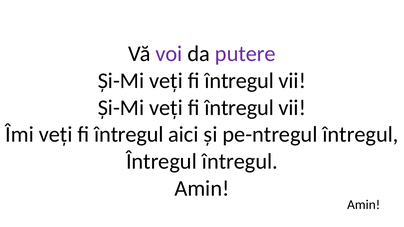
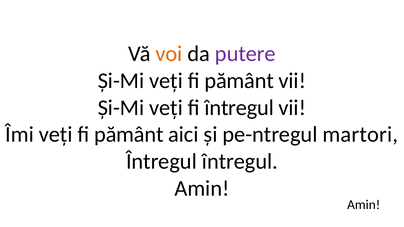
voi colour: purple -> orange
întregul at (239, 81): întregul -> pământ
Îmi veți fi întregul: întregul -> pământ
pe-ntregul întregul: întregul -> martori
